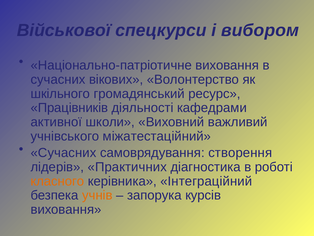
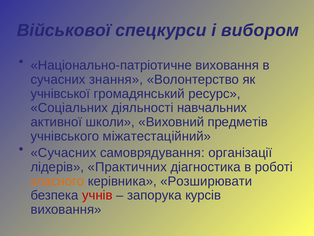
вікових: вікових -> знання
шкільного: шкільного -> учнівської
Працівників: Працівників -> Соціальних
кафедрами: кафедрами -> навчальних
важливий: важливий -> предметів
створення: створення -> організації
Інтеграційний: Інтеграційний -> Розширювати
учнів colour: orange -> red
